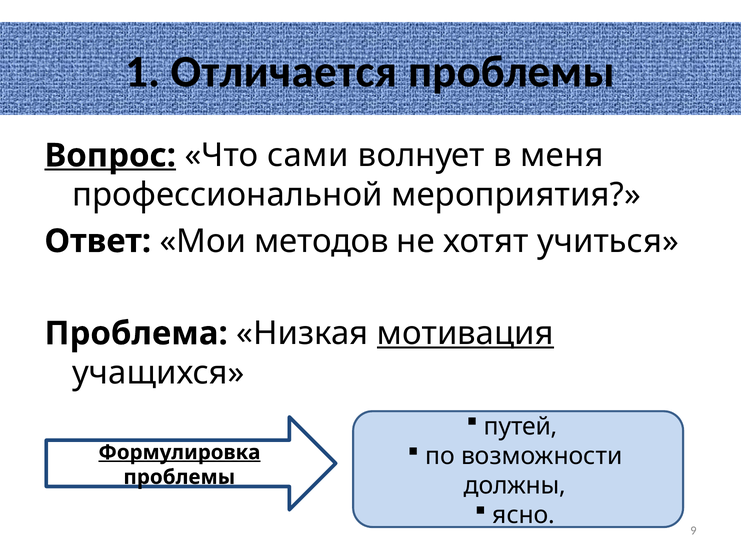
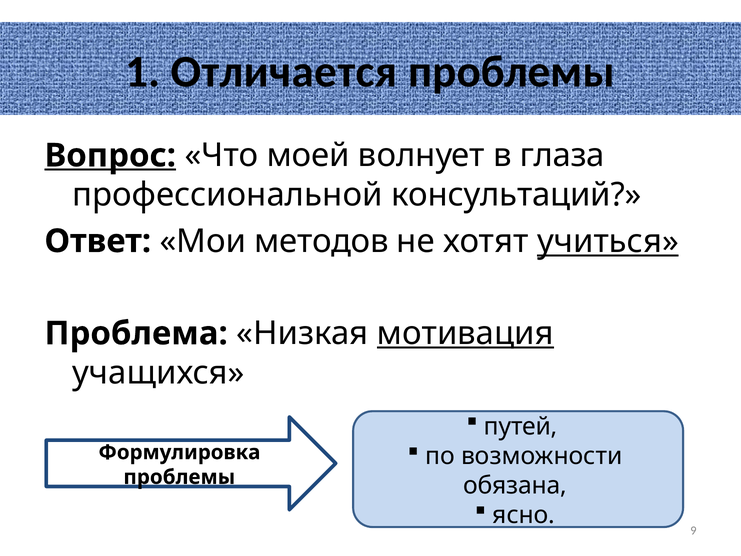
сами: сами -> моей
меня: меня -> глаза
мероприятия: мероприятия -> консультаций
учиться underline: none -> present
Формулировка underline: present -> none
должны: должны -> обязана
